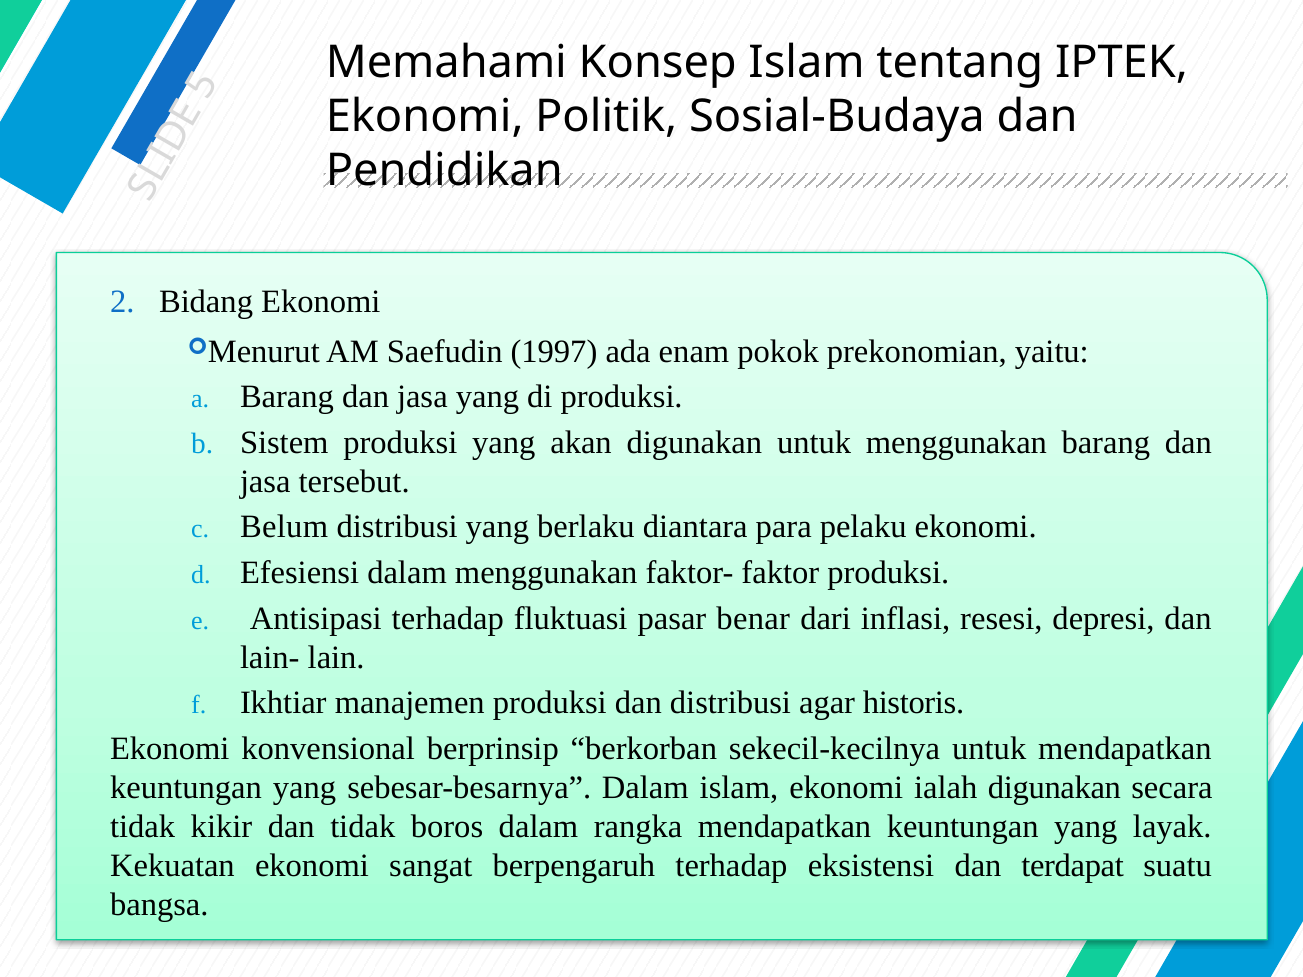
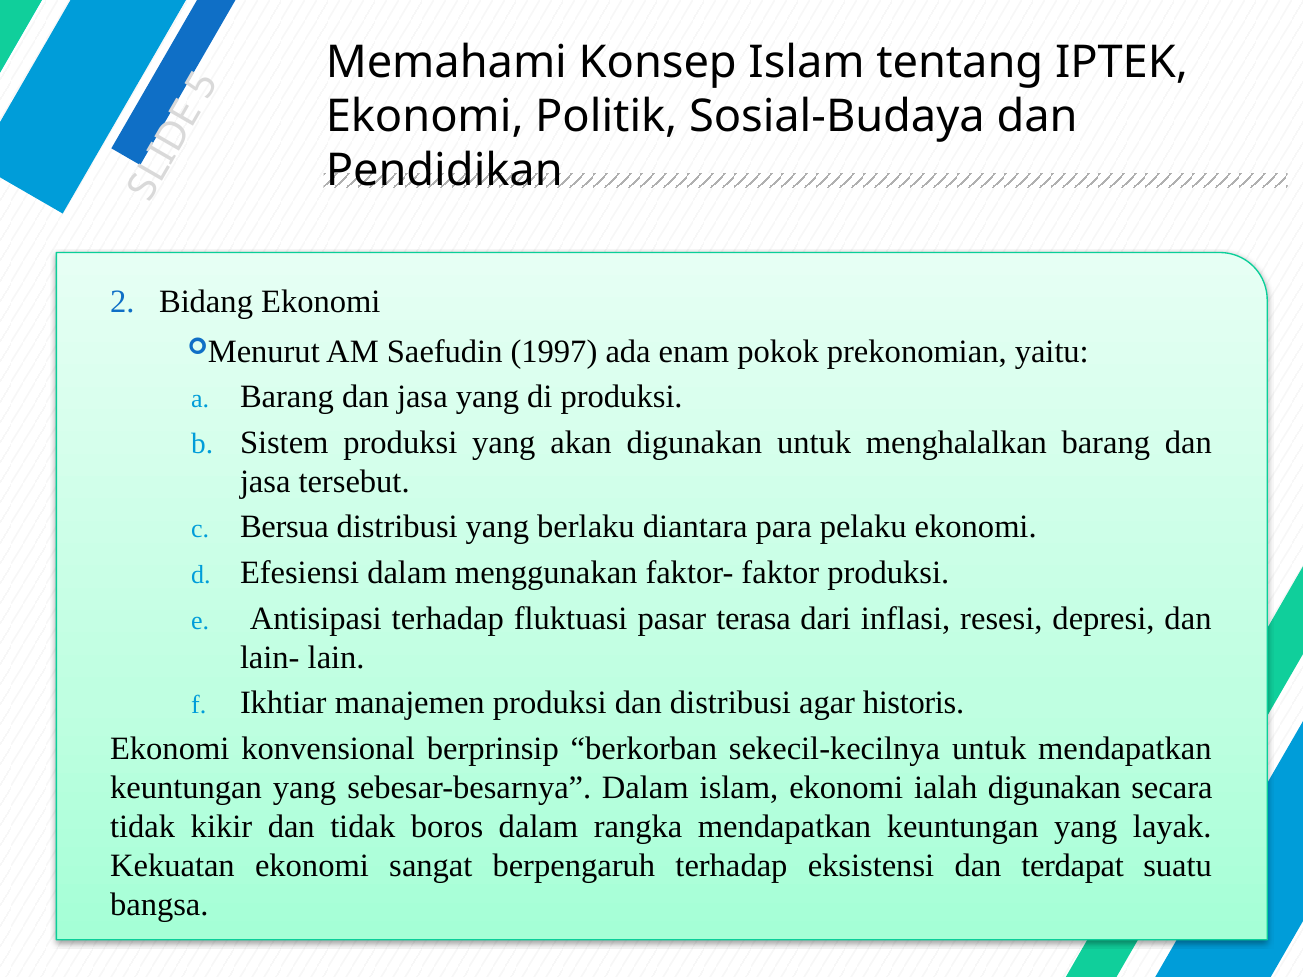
untuk menggunakan: menggunakan -> menghalalkan
Belum: Belum -> Bersua
benar: benar -> terasa
